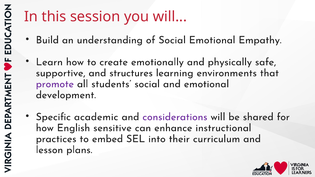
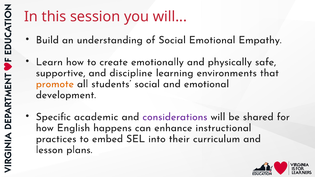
structures: structures -> discipline
promote colour: purple -> orange
sensitive: sensitive -> happens
